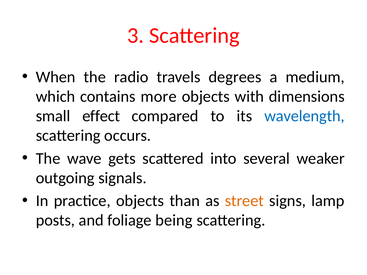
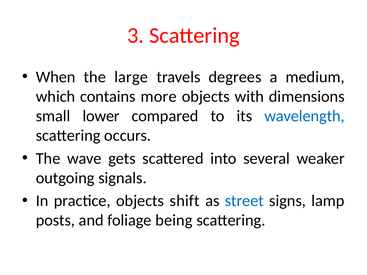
radio: radio -> large
effect: effect -> lower
than: than -> shift
street colour: orange -> blue
